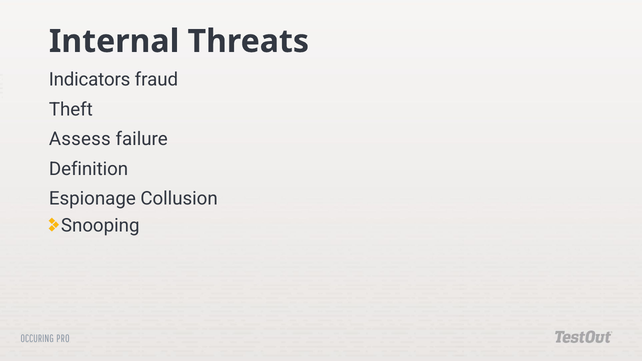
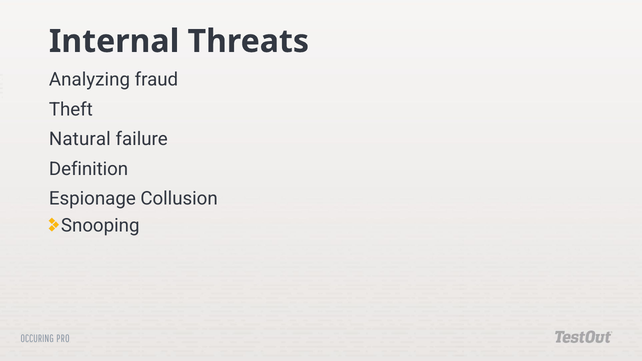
Indicators: Indicators -> Analyzing
Assess: Assess -> Natural
